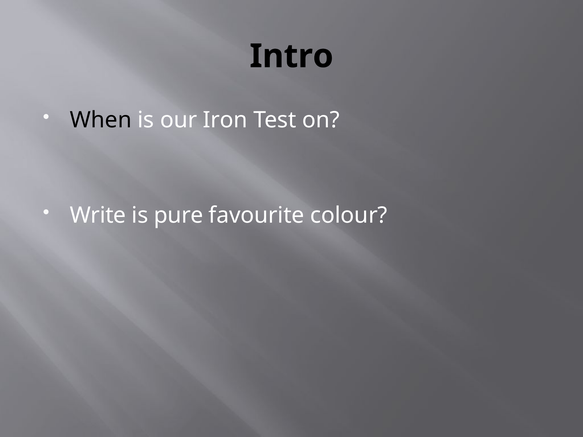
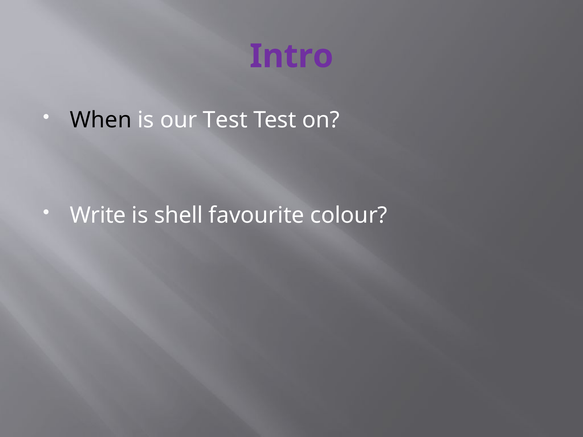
Intro colour: black -> purple
our Iron: Iron -> Test
pure: pure -> shell
